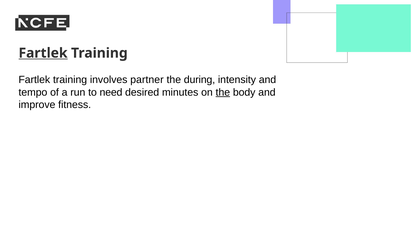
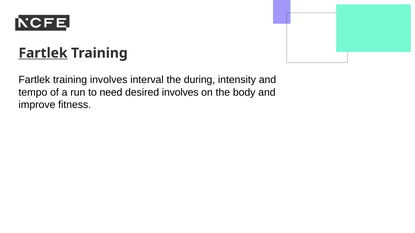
partner: partner -> interval
desired minutes: minutes -> involves
the at (223, 92) underline: present -> none
